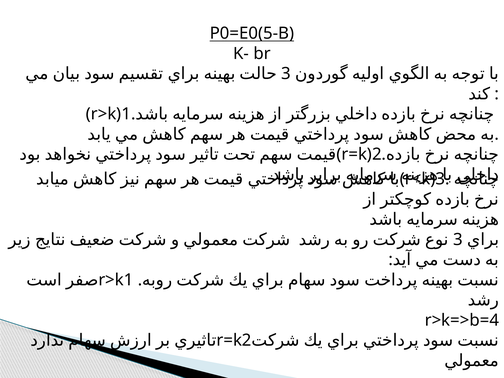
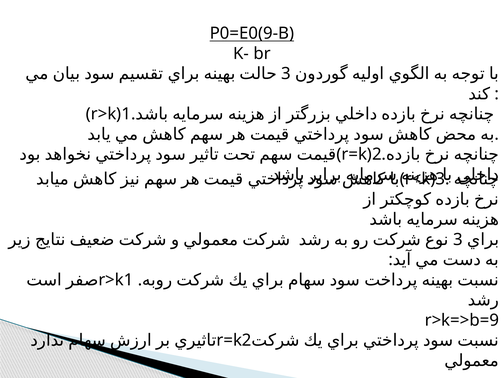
P0=E0(5-B: P0=E0(5-B -> P0=E0(9-B
r>k=>b=4: r>k=>b=4 -> r>k=>b=9
